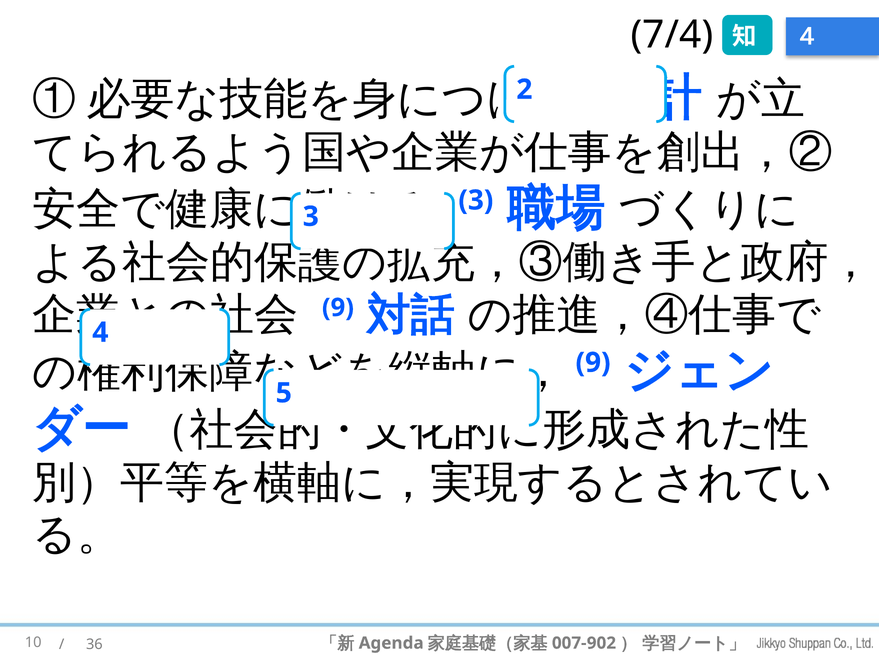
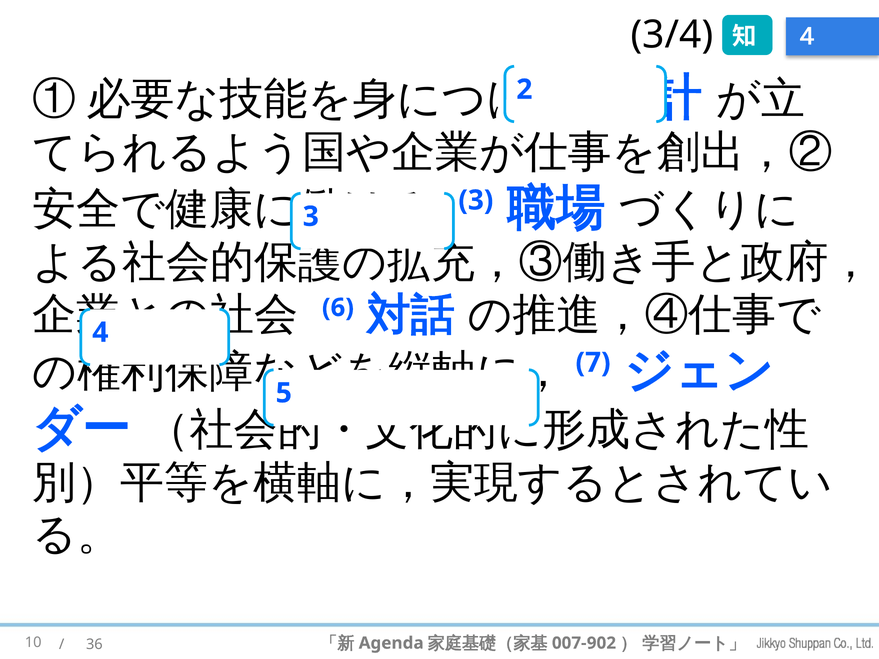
7/4: 7/4 -> 3/4
9 at (338, 308): 9 -> 6
9 at (593, 363): 9 -> 7
